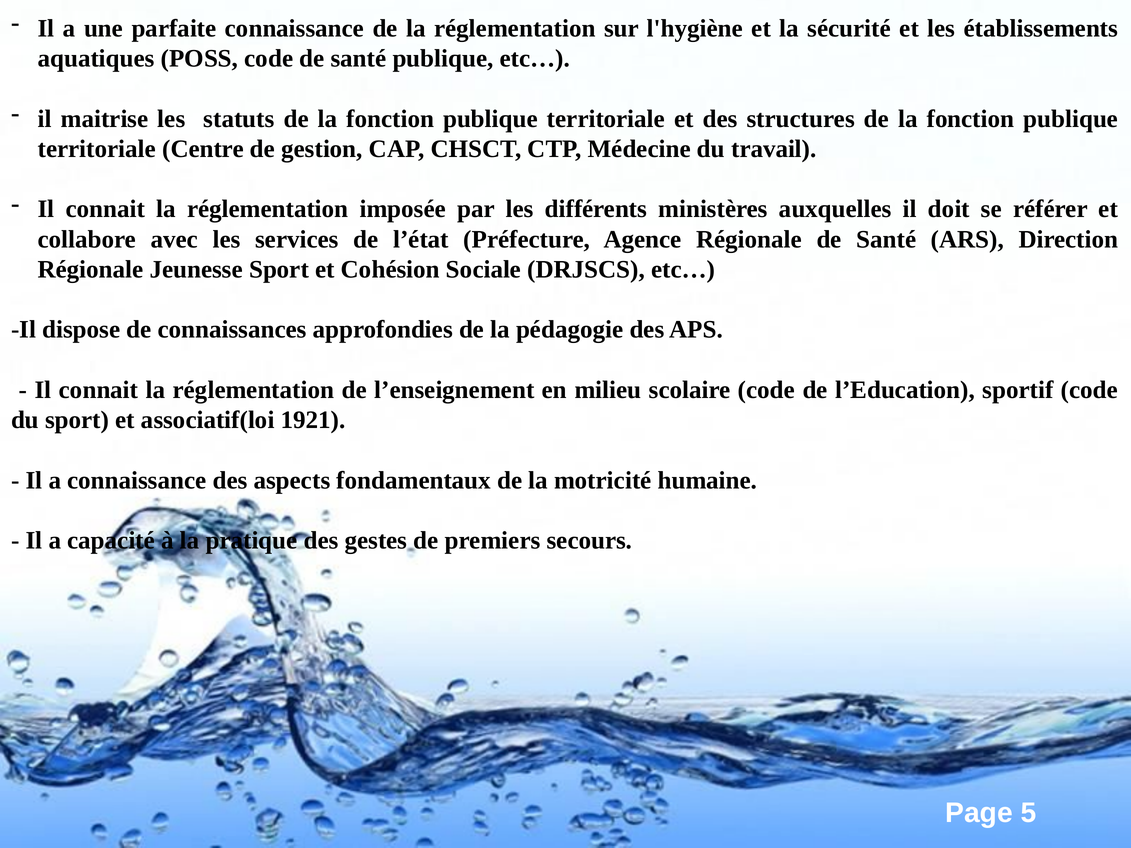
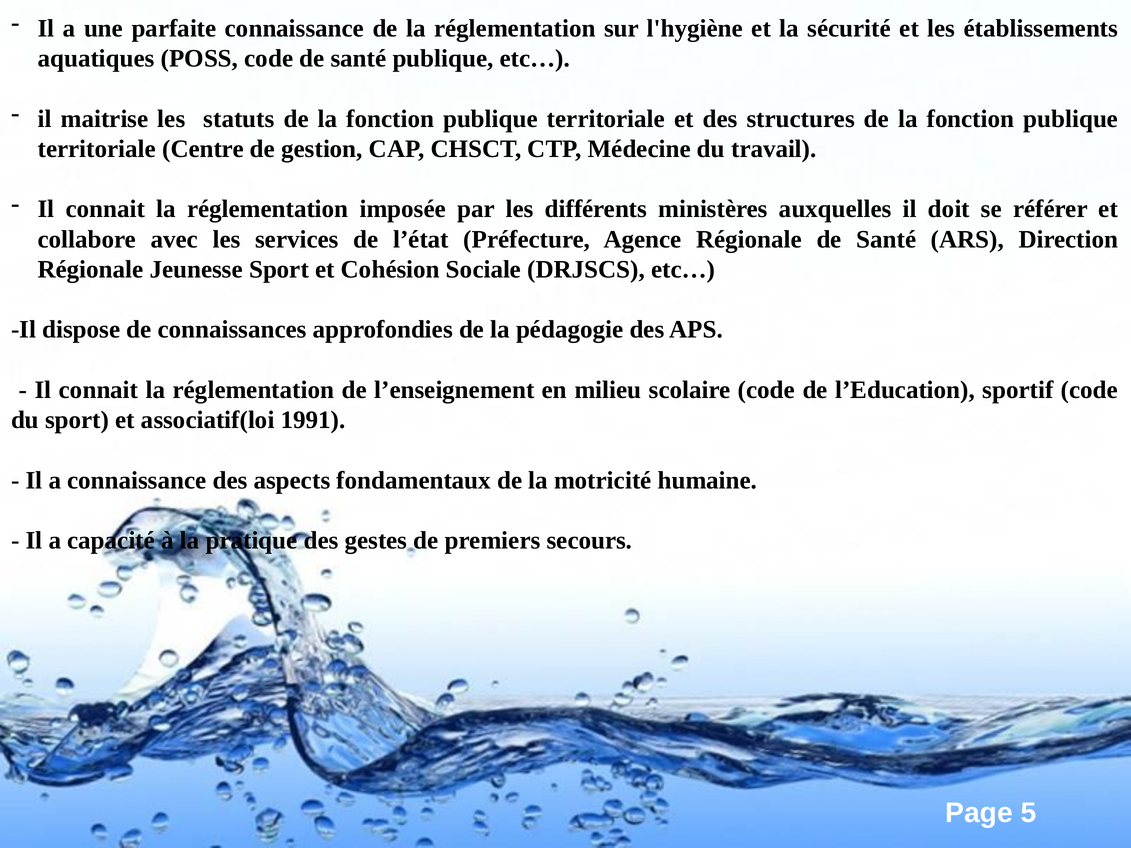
1921: 1921 -> 1991
